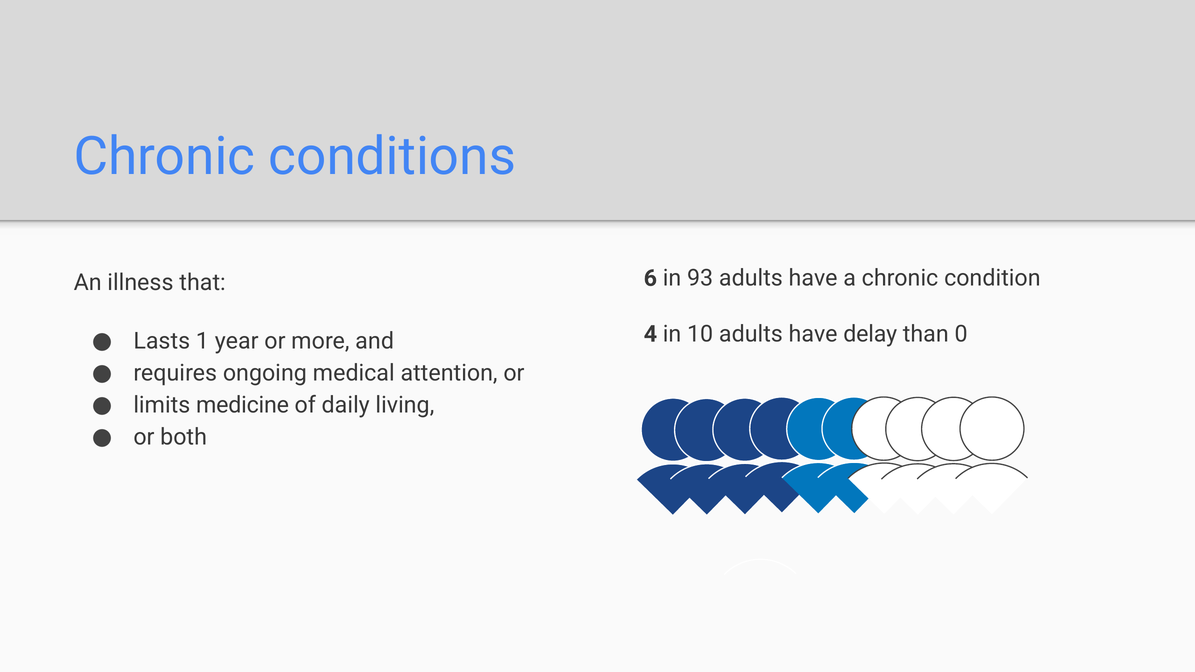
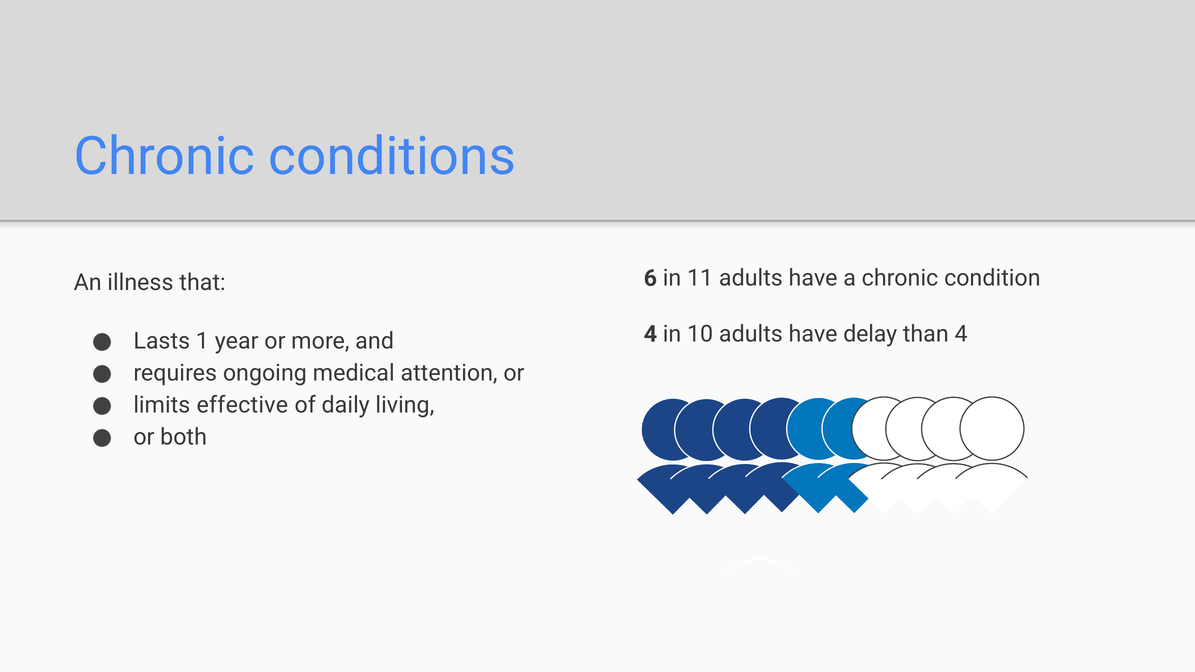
93: 93 -> 11
than 0: 0 -> 4
medicine: medicine -> effective
